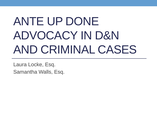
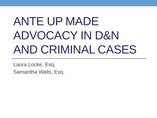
DONE: DONE -> MADE
